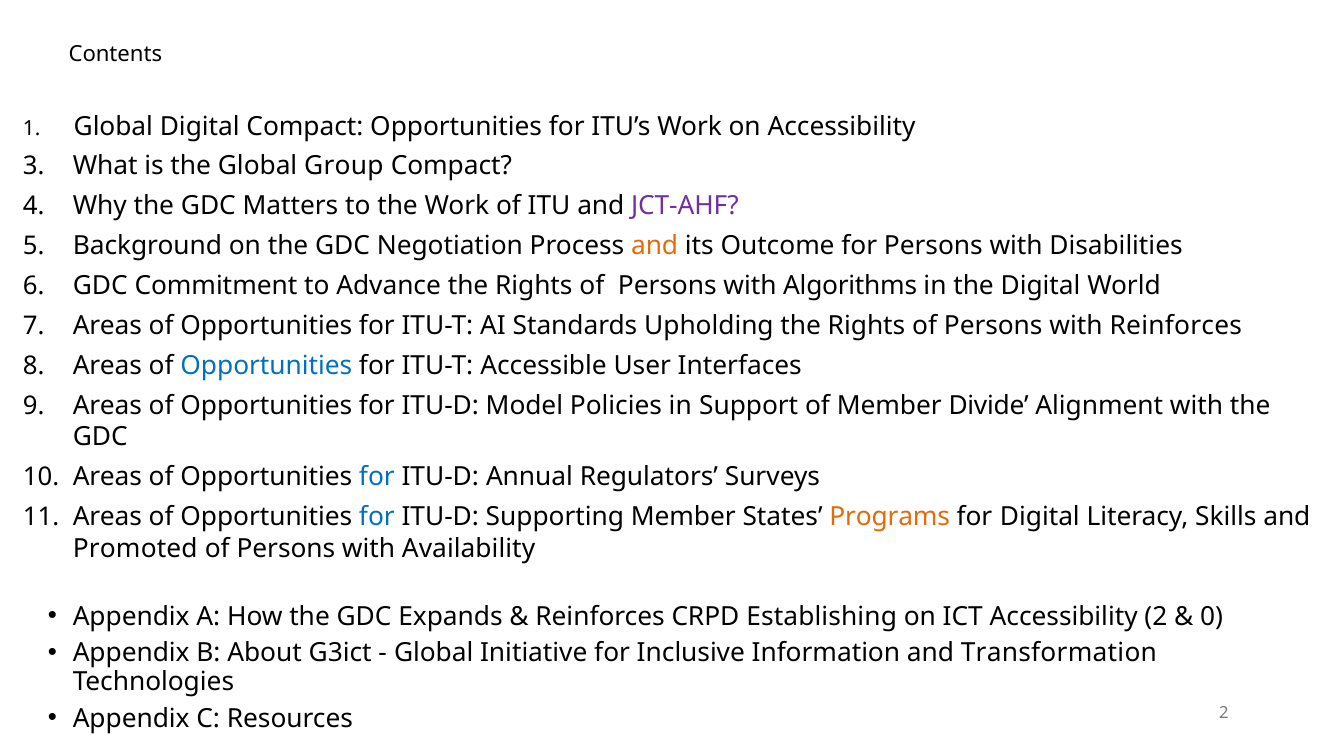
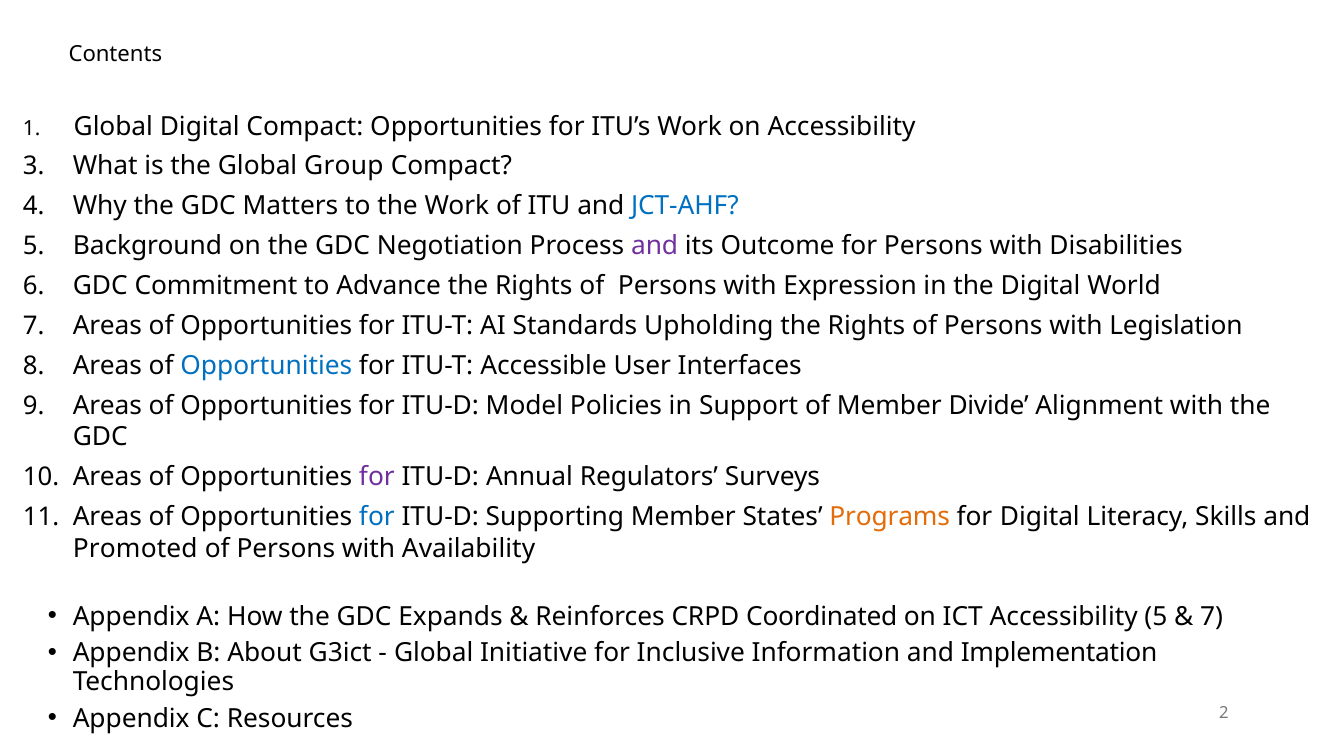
JCT-AHF colour: purple -> blue
and at (655, 246) colour: orange -> purple
Algorithms: Algorithms -> Expression
with Reinforces: Reinforces -> Legislation
for at (377, 477) colour: blue -> purple
Establishing: Establishing -> Coordinated
Accessibility 2: 2 -> 5
0 at (1212, 617): 0 -> 7
Transformation: Transformation -> Implementation
